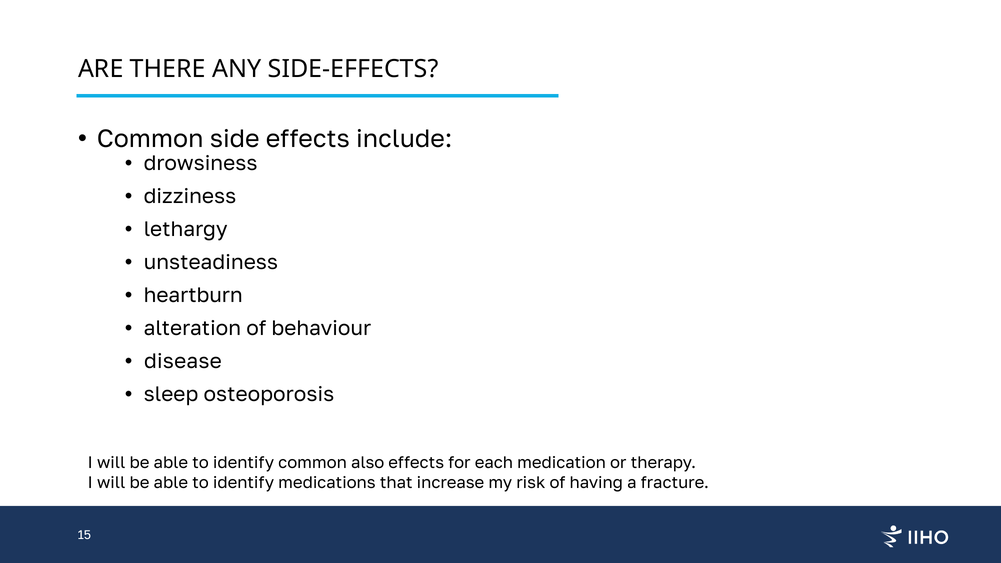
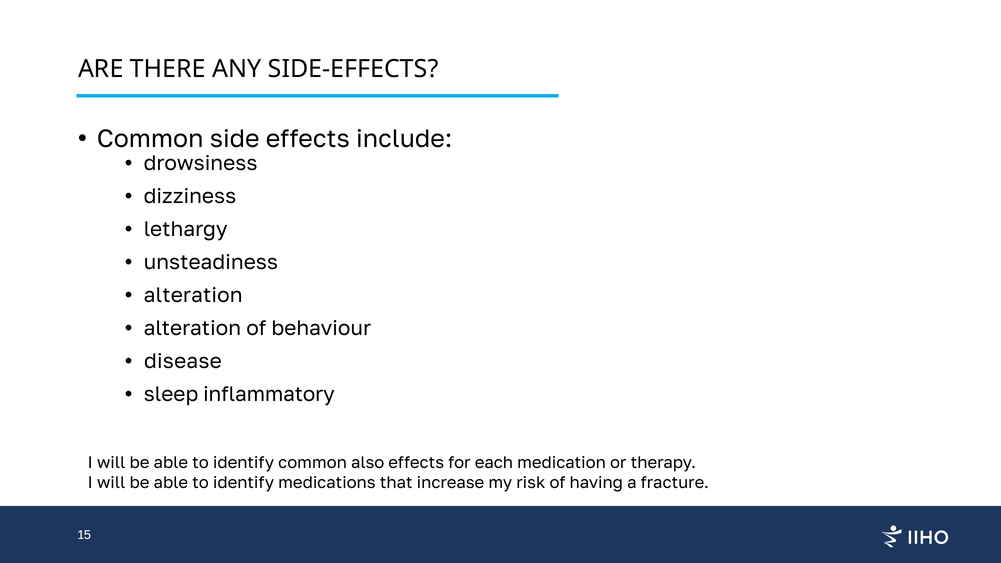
heartburn at (193, 296): heartburn -> alteration
osteoporosis: osteoporosis -> inflammatory
